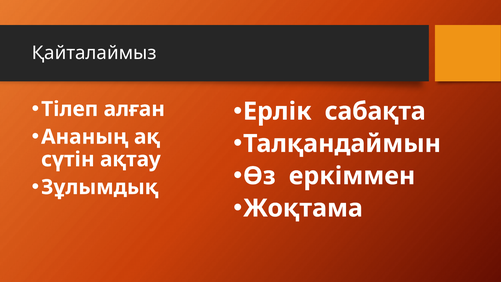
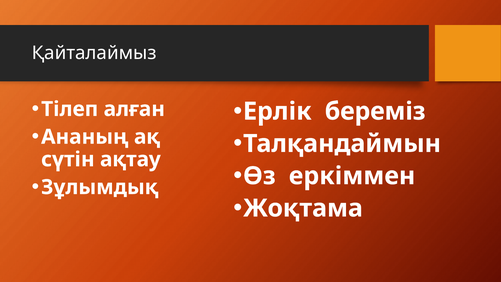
сабақта: сабақта -> береміз
